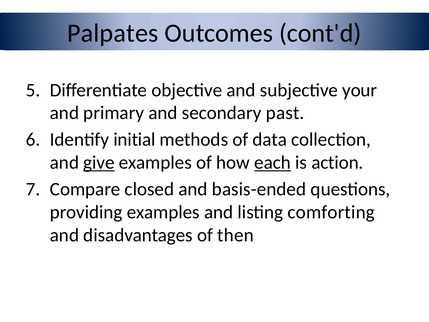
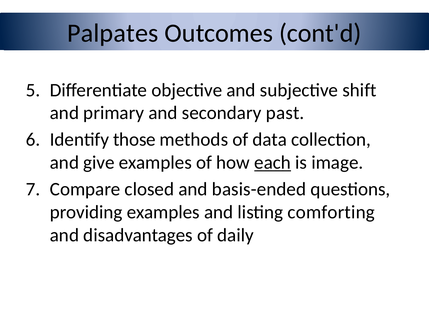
your: your -> shift
initial: initial -> those
give underline: present -> none
action: action -> image
then: then -> daily
